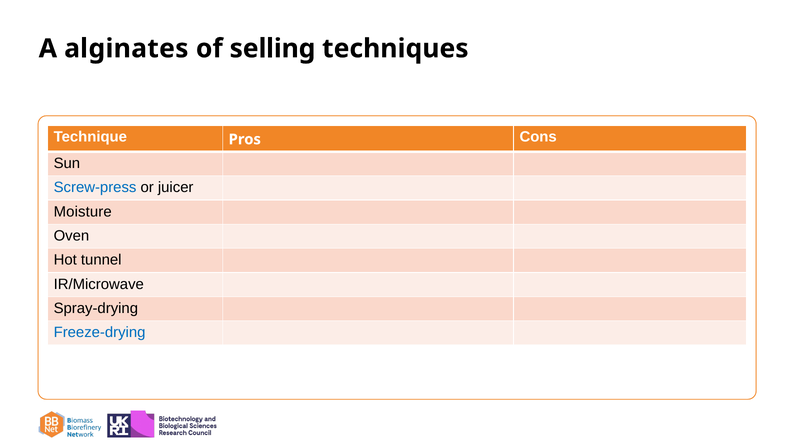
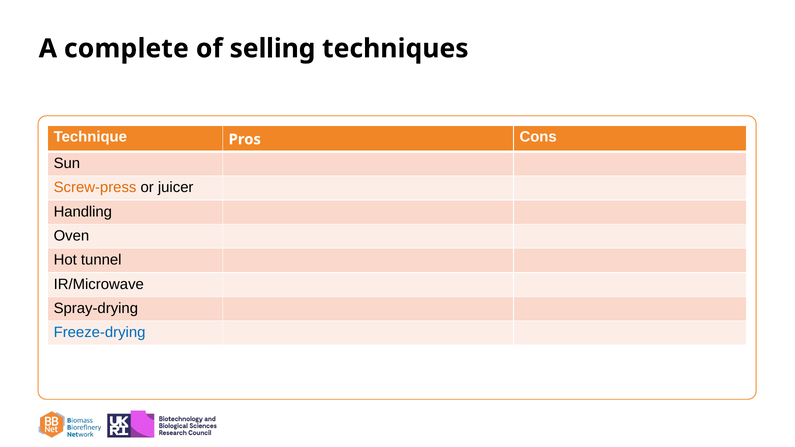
alginates: alginates -> complete
Screw-press colour: blue -> orange
Moisture: Moisture -> Handling
